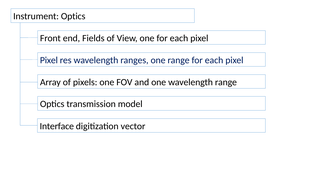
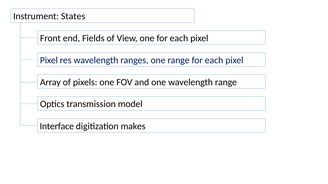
Instrument Optics: Optics -> States
vector: vector -> makes
